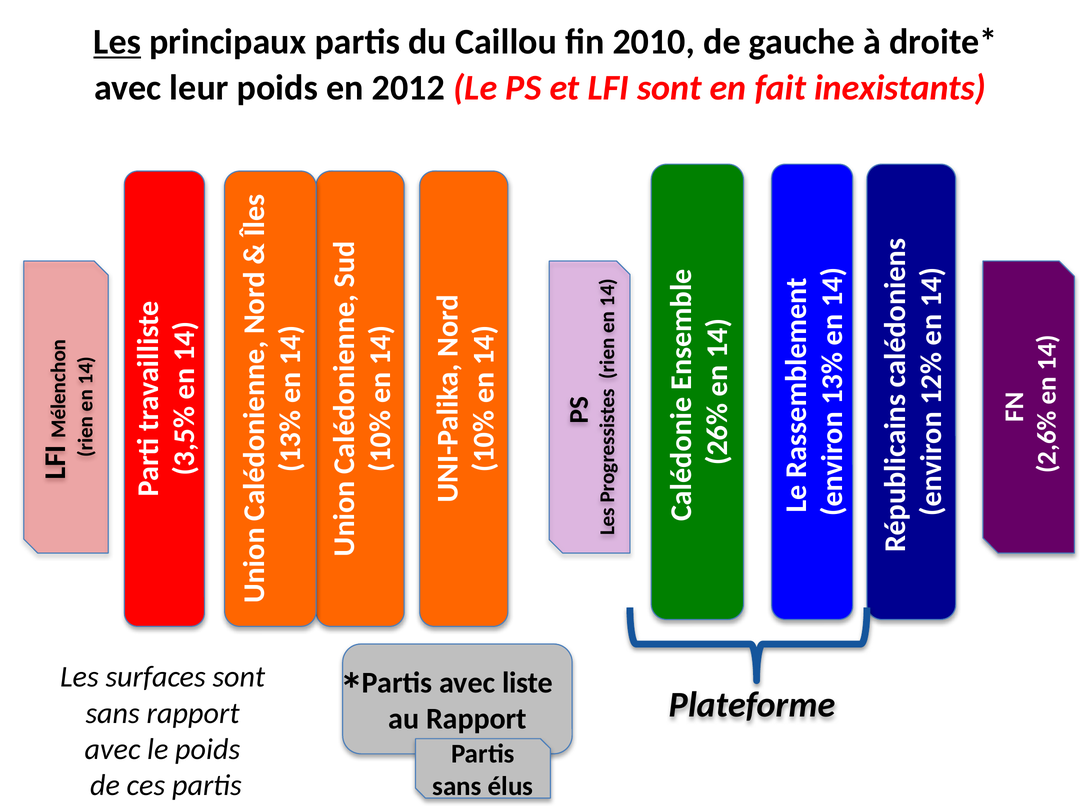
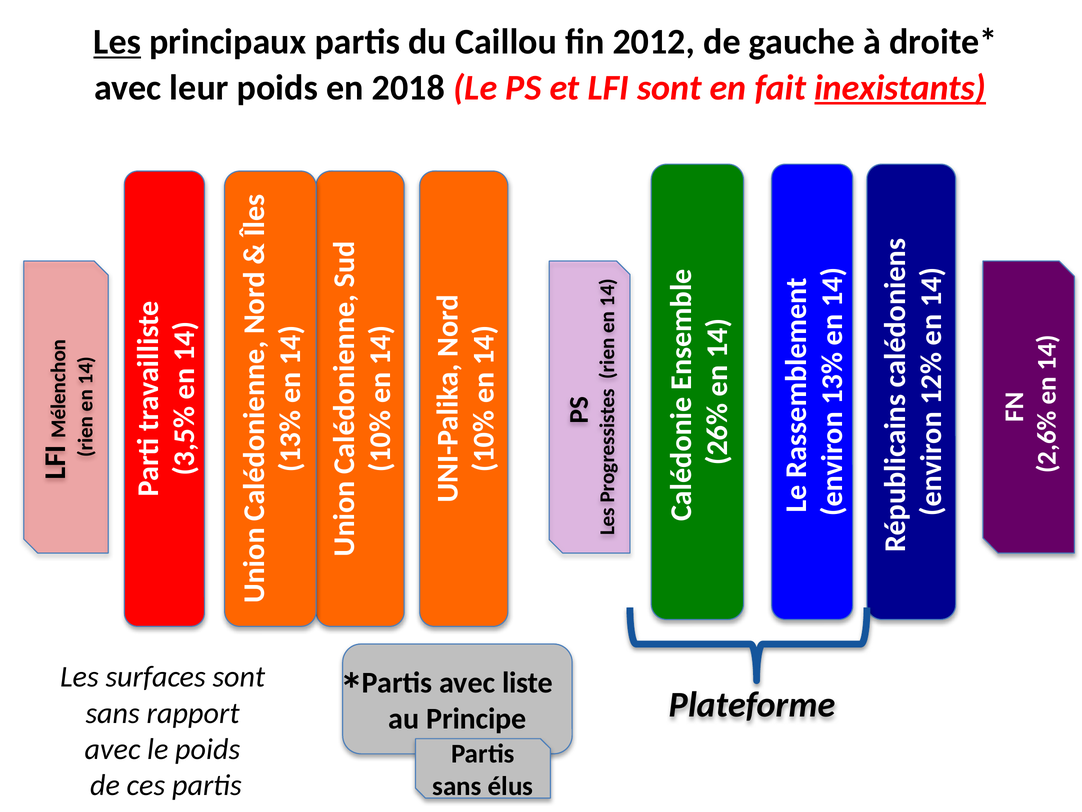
2010: 2010 -> 2012
2012: 2012 -> 2018
inexistants underline: none -> present
au Rapport: Rapport -> Principe
